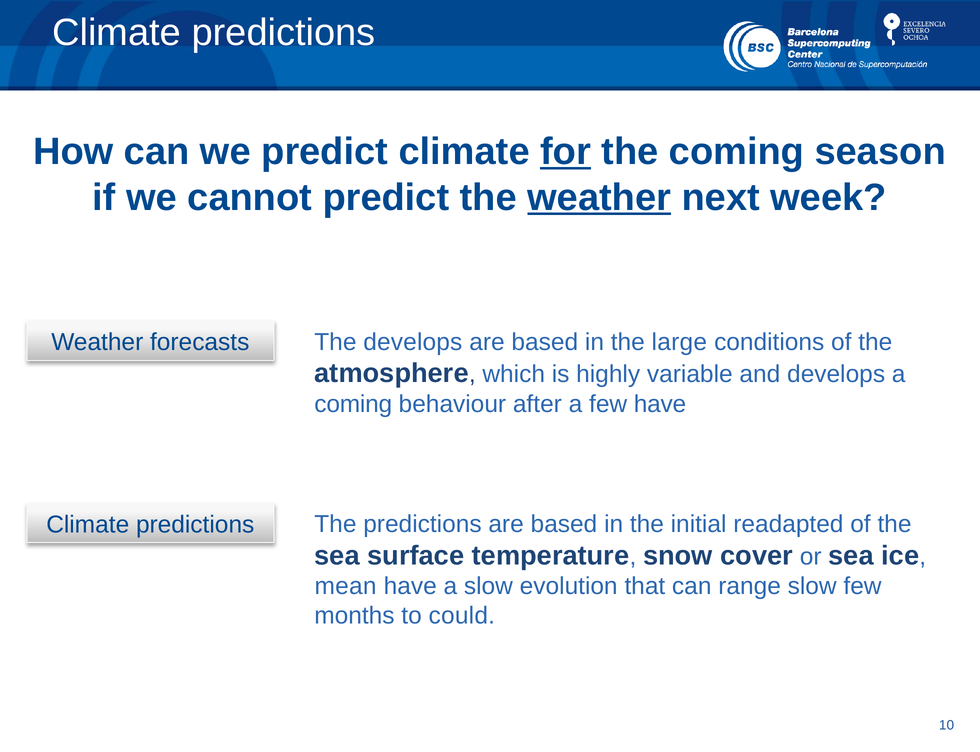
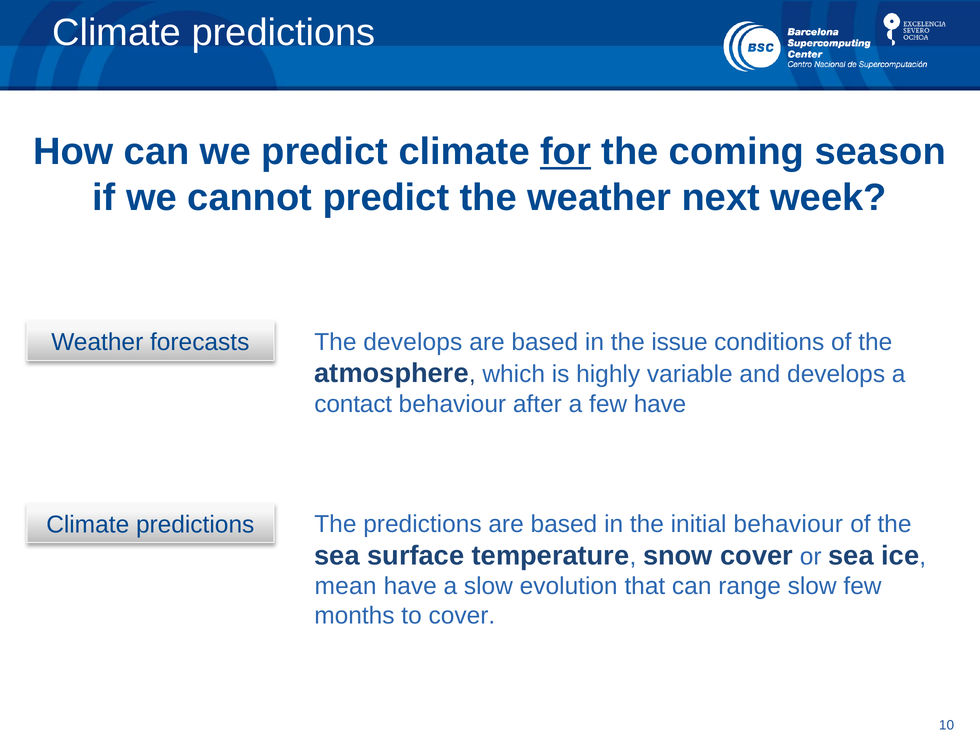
weather at (599, 198) underline: present -> none
large: large -> issue
coming at (353, 404): coming -> contact
initial readapted: readapted -> behaviour
to could: could -> cover
